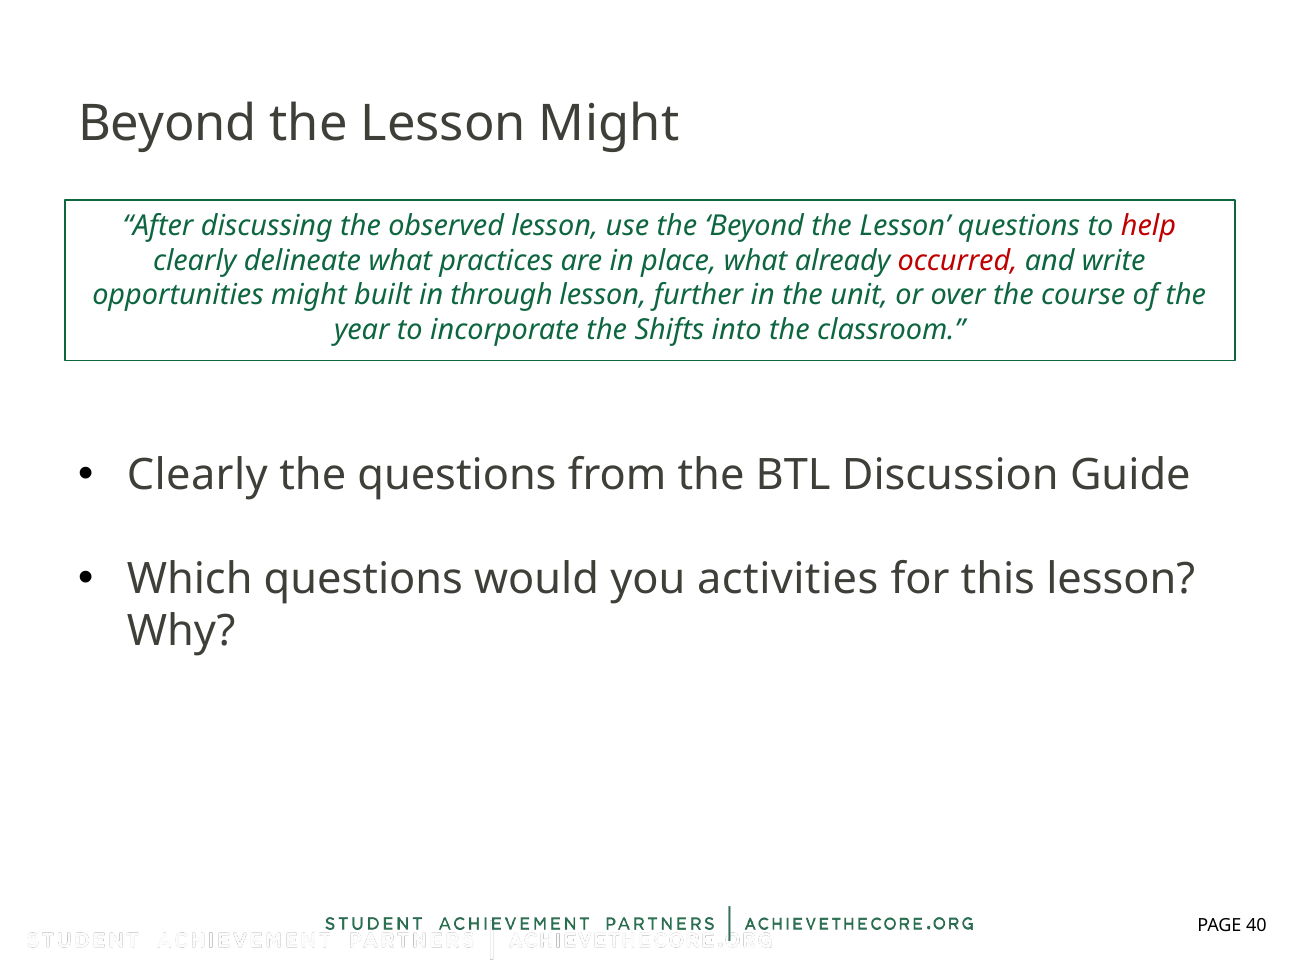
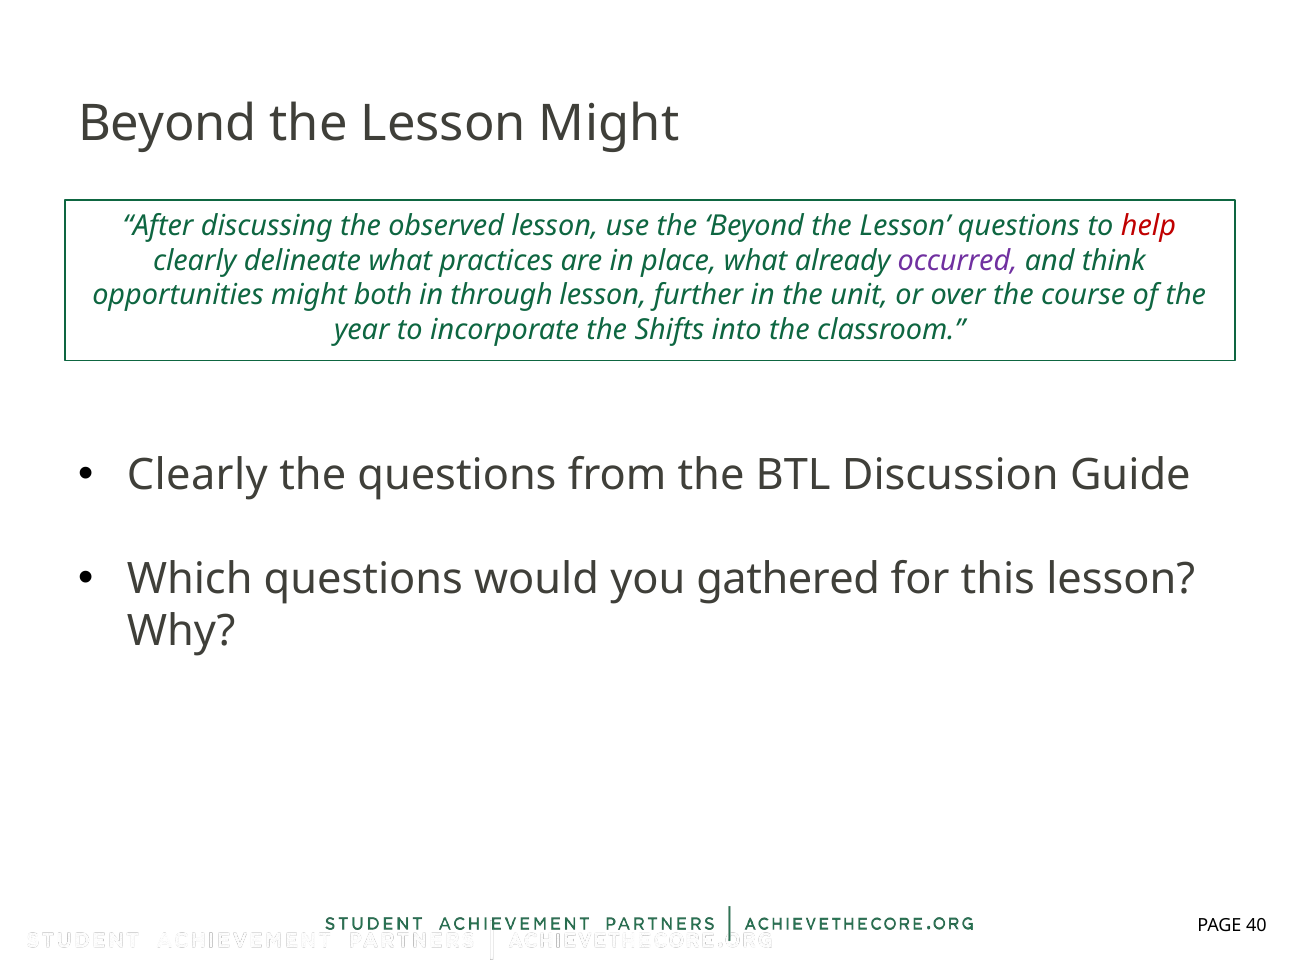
occurred colour: red -> purple
write: write -> think
built: built -> both
activities: activities -> gathered
